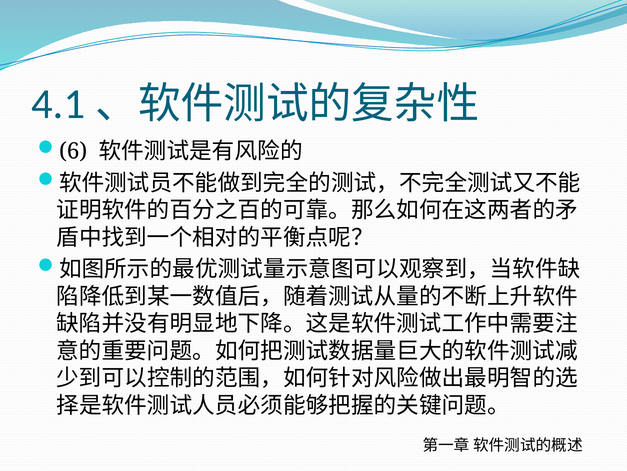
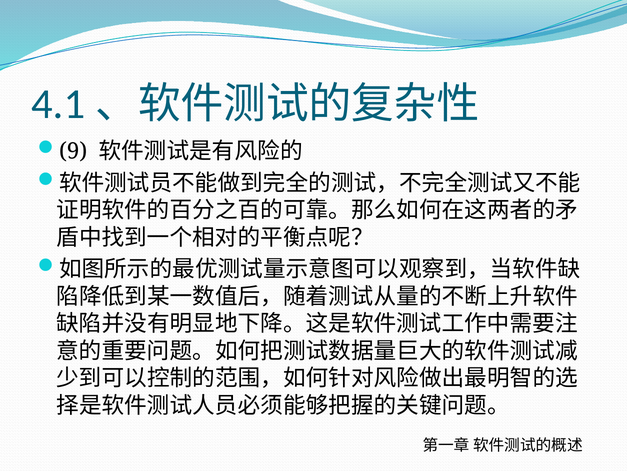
6: 6 -> 9
